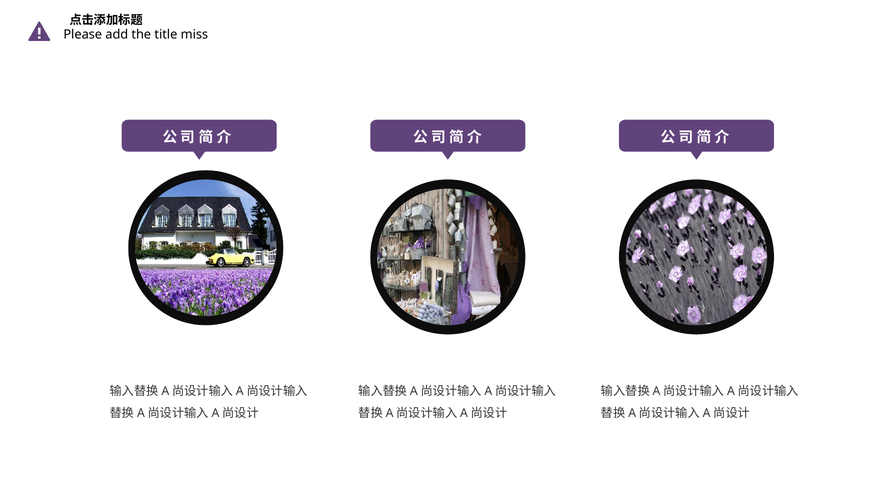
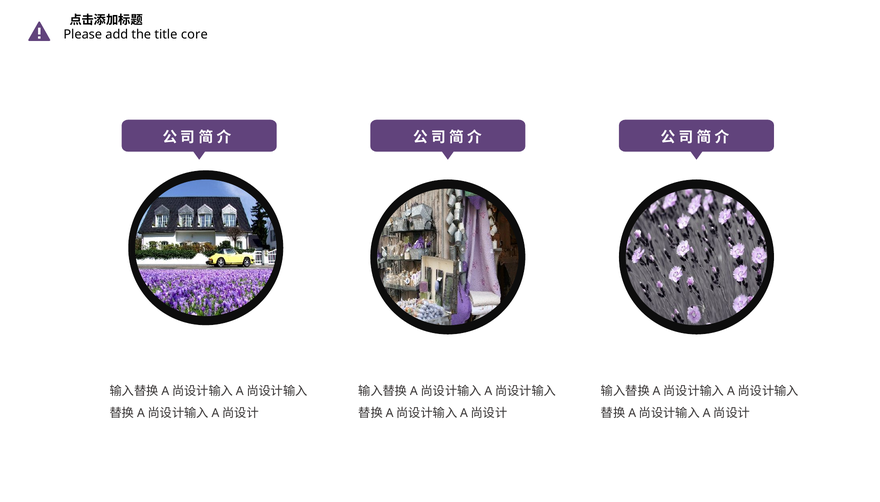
miss: miss -> core
